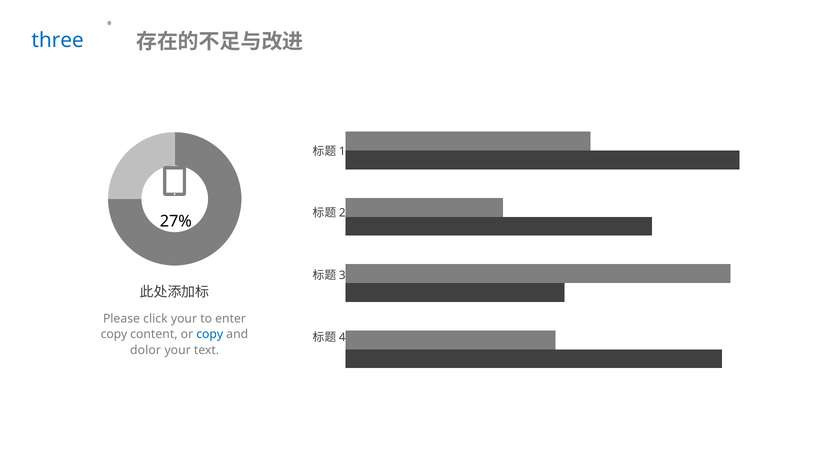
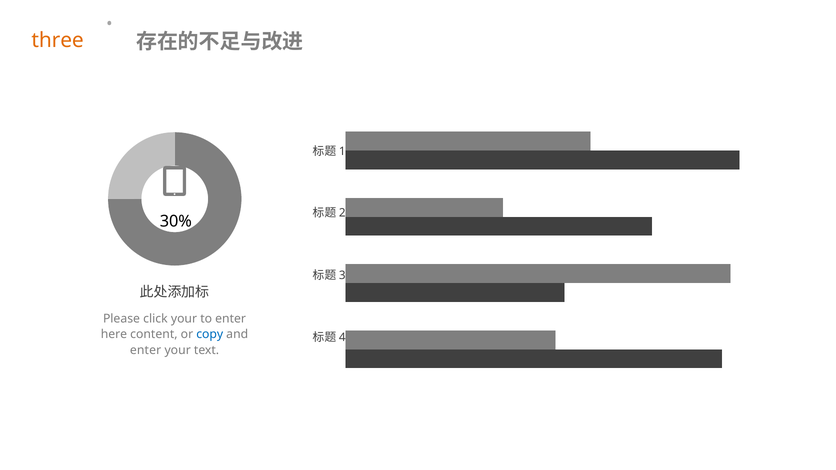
three colour: blue -> orange
27%: 27% -> 30%
copy at (114, 335): copy -> here
dolor at (146, 350): dolor -> enter
